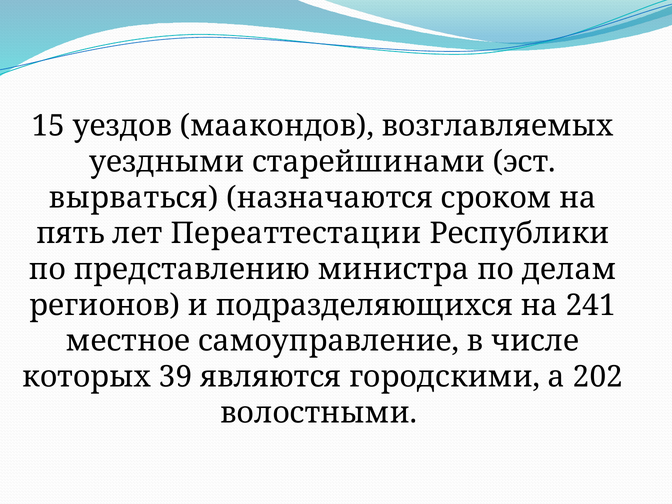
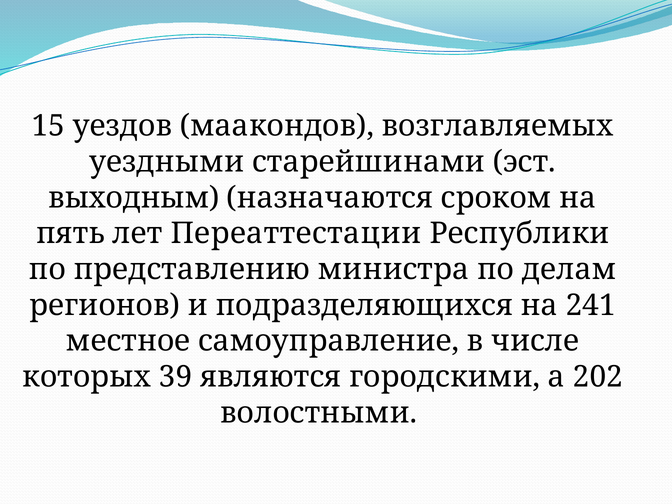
вырваться: вырваться -> выходным
